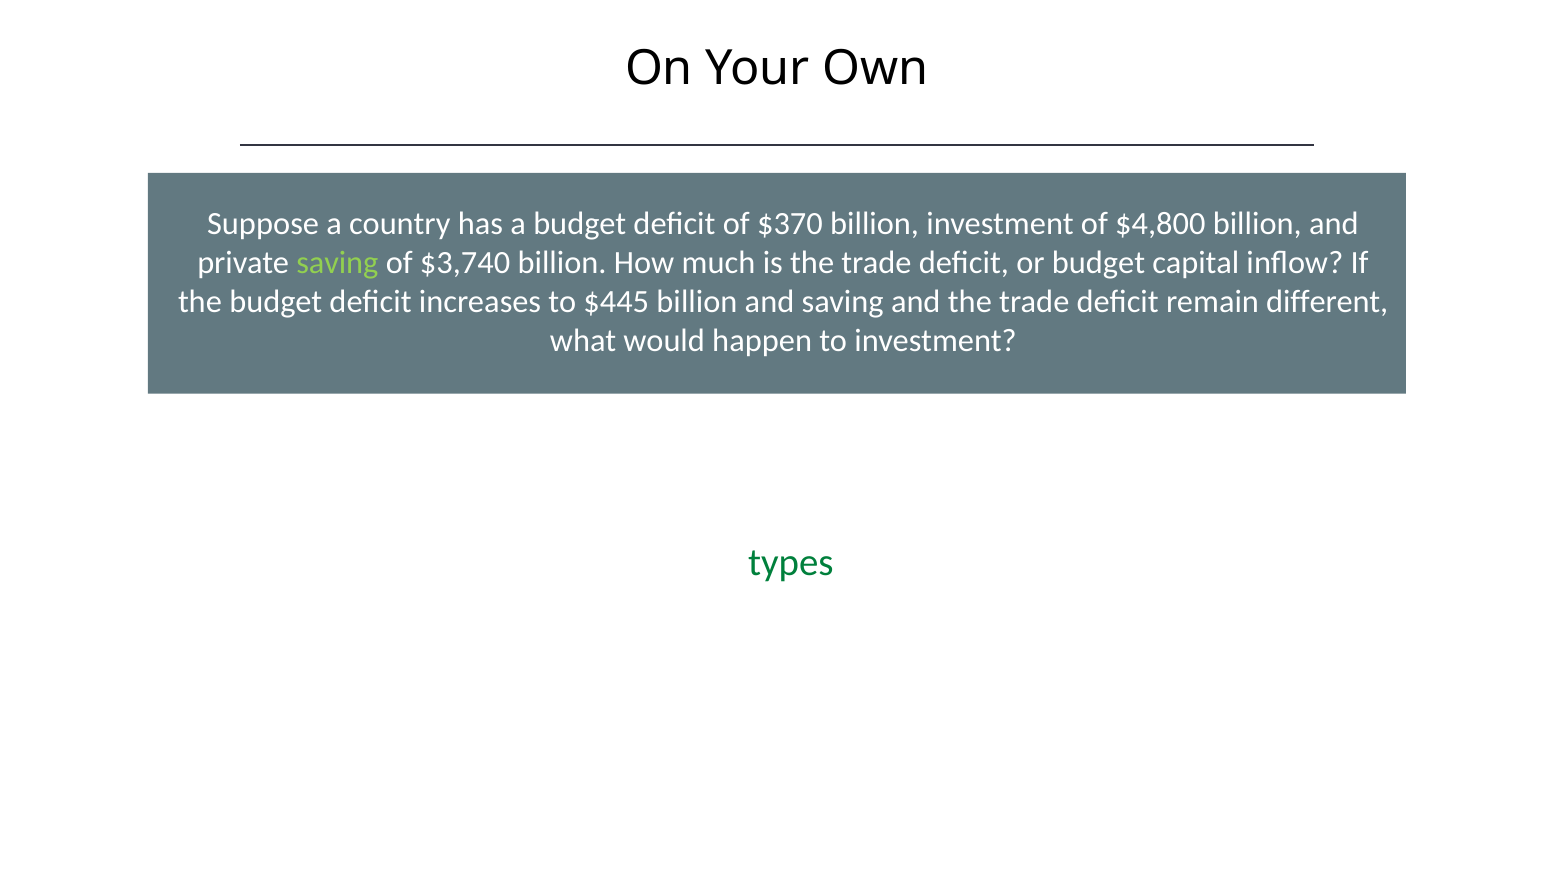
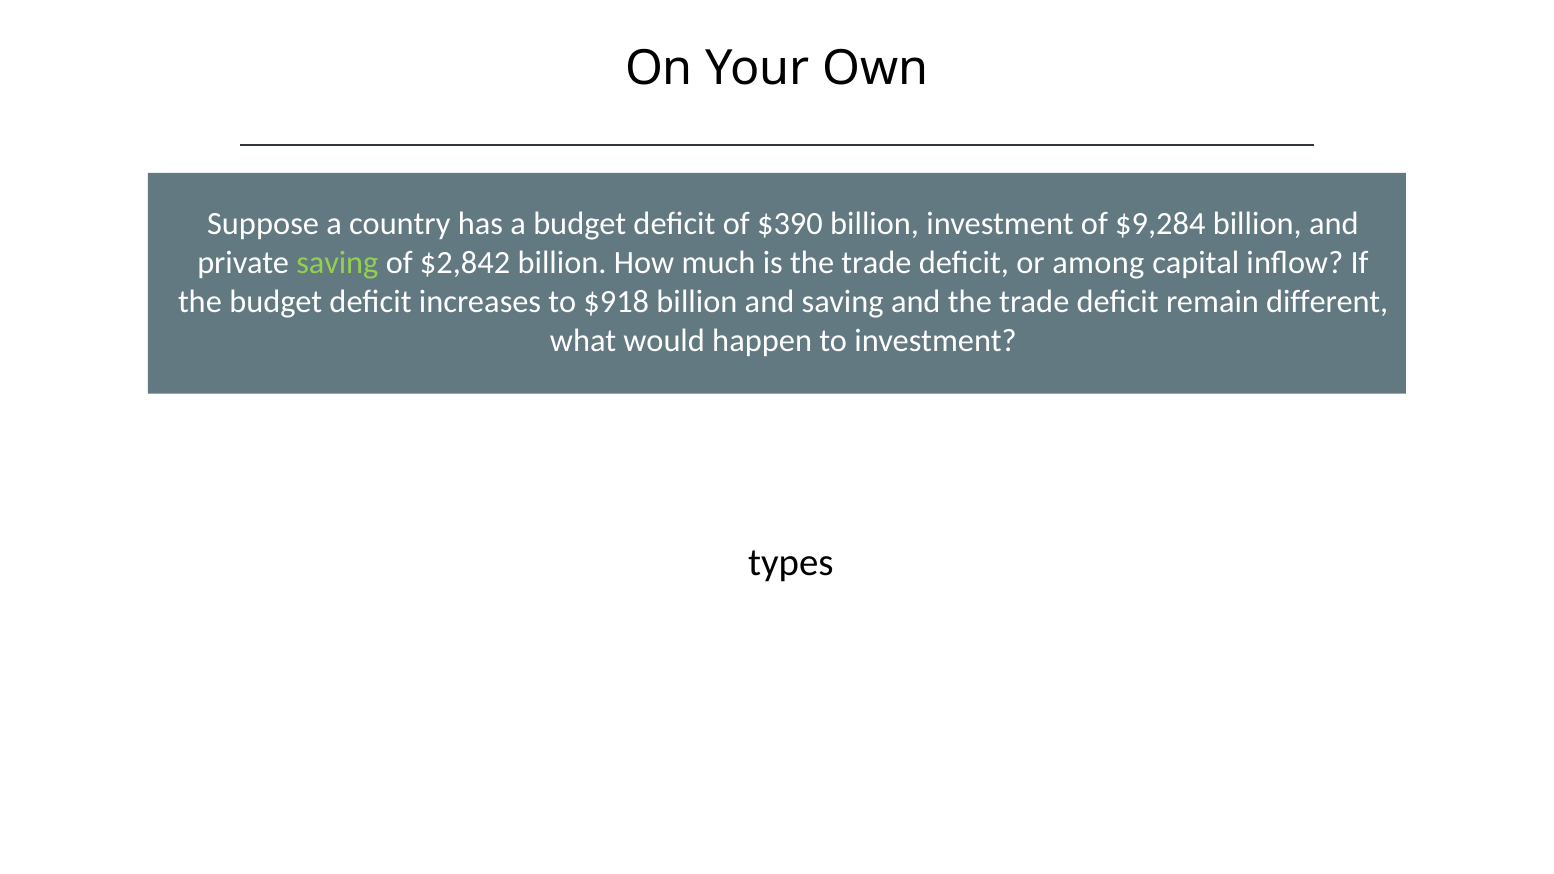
$370: $370 -> $390
$4,800: $4,800 -> $9,284
$3,740: $3,740 -> $2,842
or budget: budget -> among
$445: $445 -> $918
types colour: green -> black
